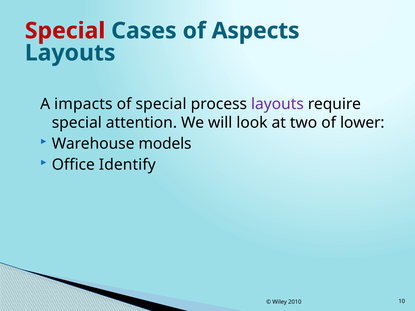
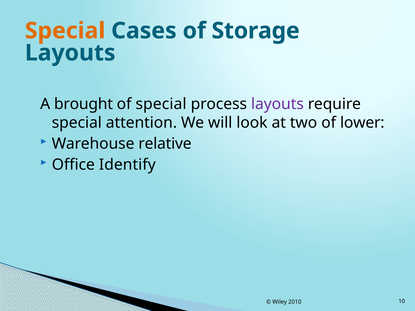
Special at (65, 31) colour: red -> orange
Aspects: Aspects -> Storage
impacts: impacts -> brought
models: models -> relative
